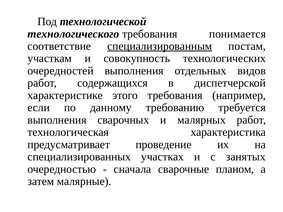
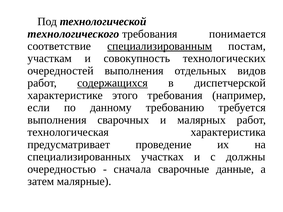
содержащихся underline: none -> present
занятых: занятых -> должны
планом: планом -> данные
